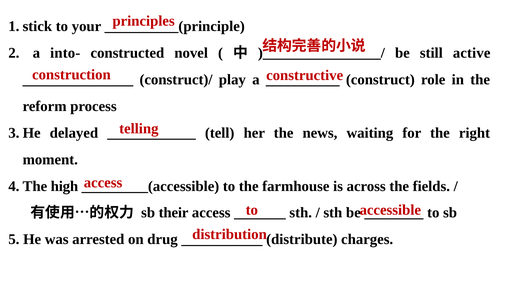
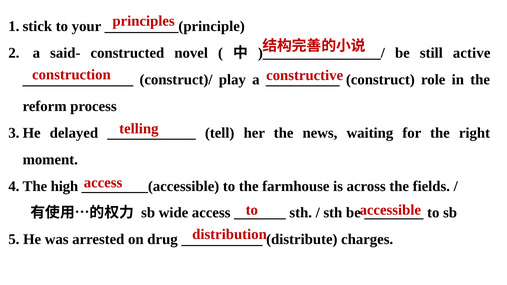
into-: into- -> said-
their: their -> wide
